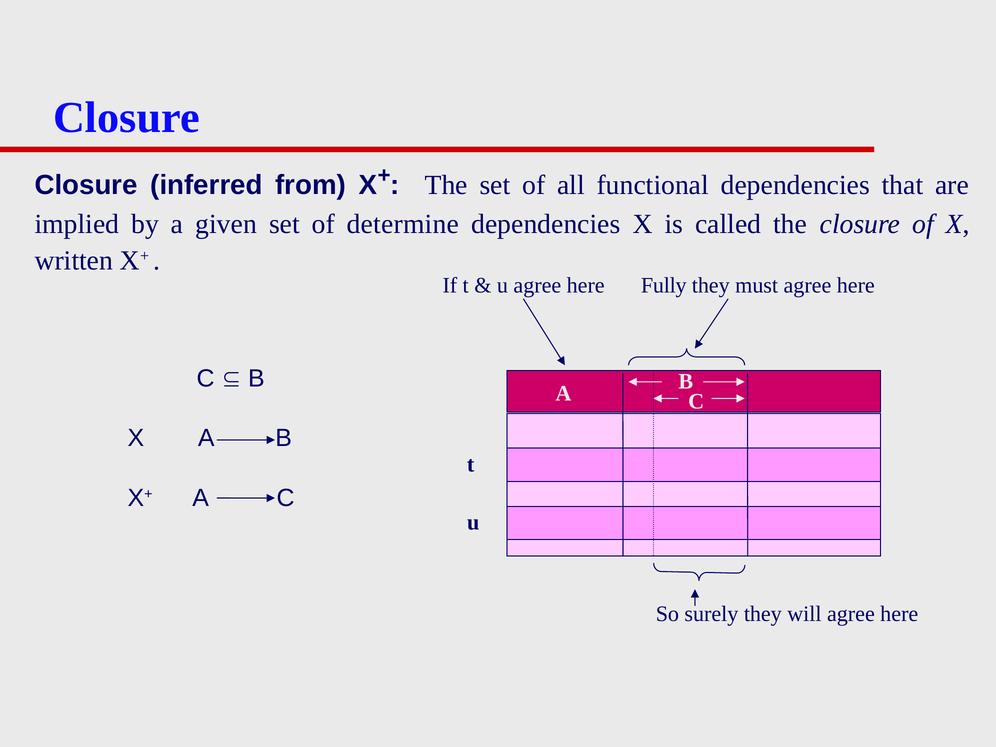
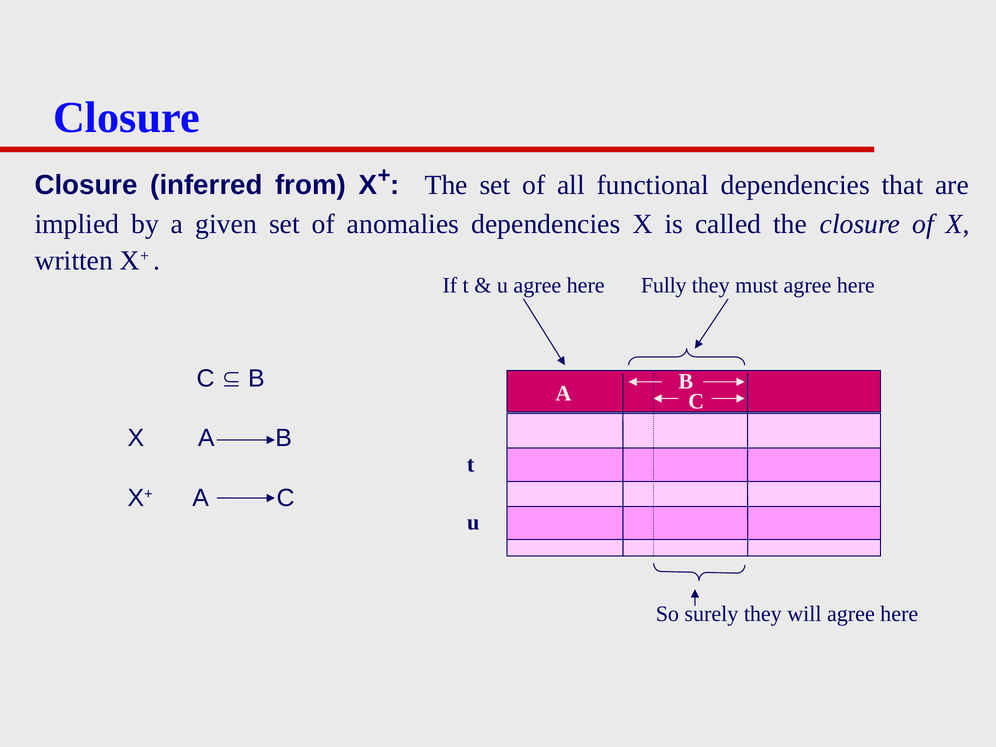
determine: determine -> anomalies
